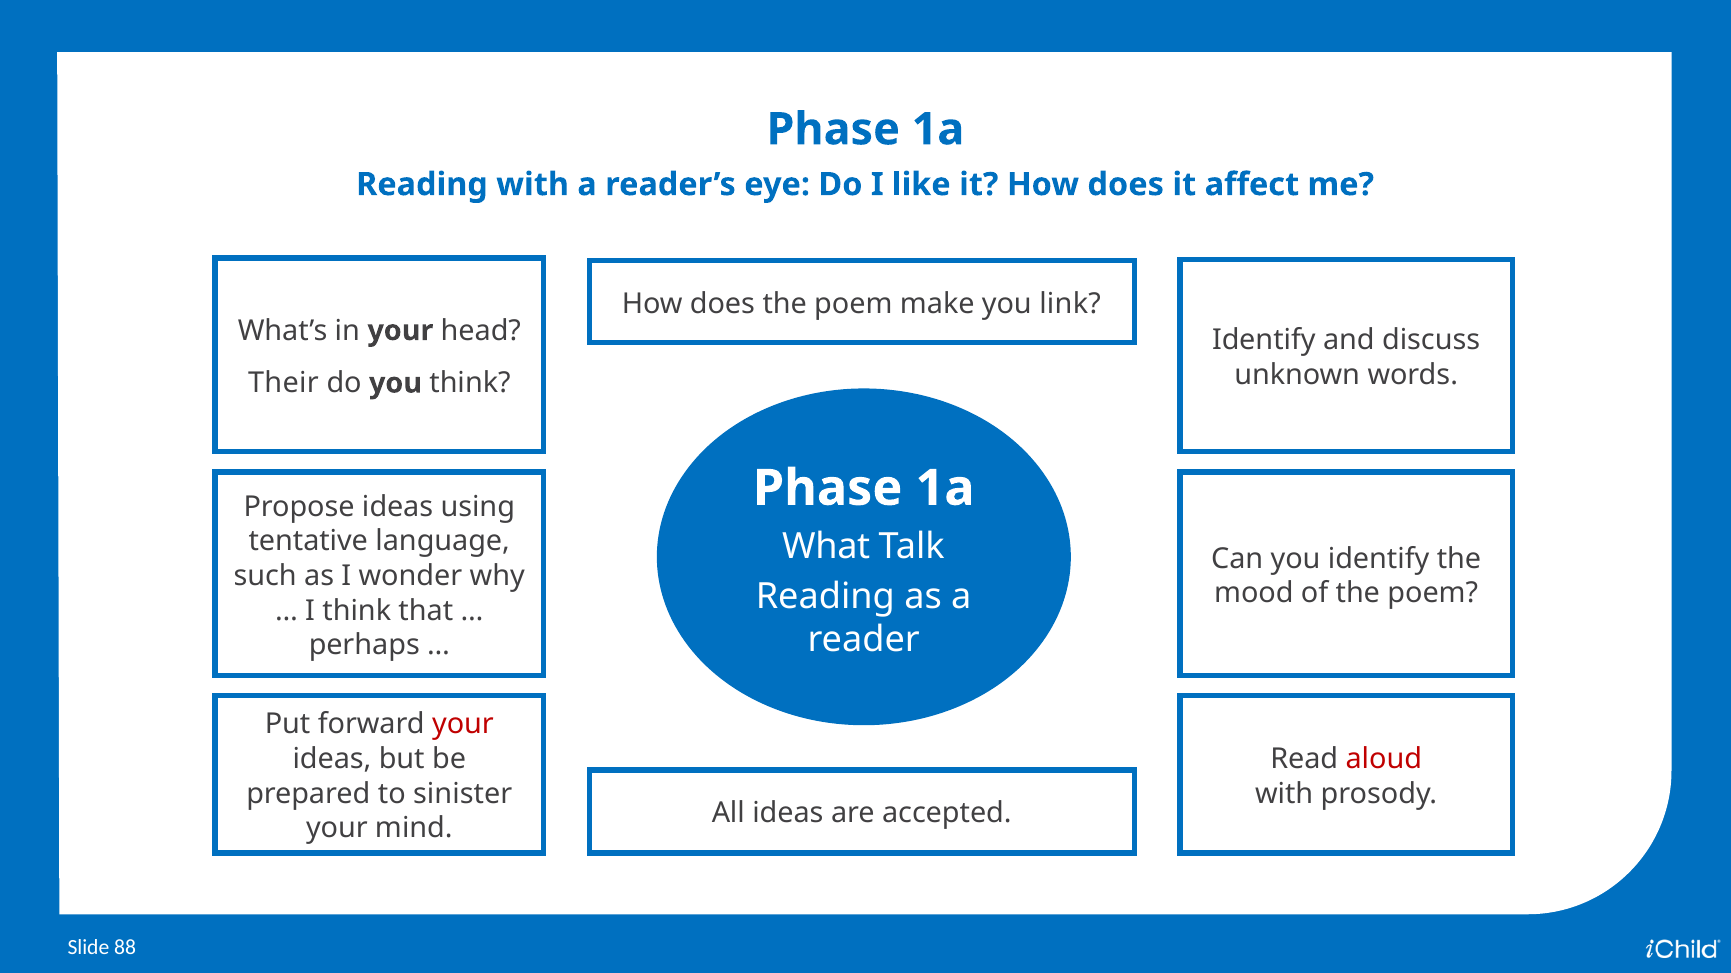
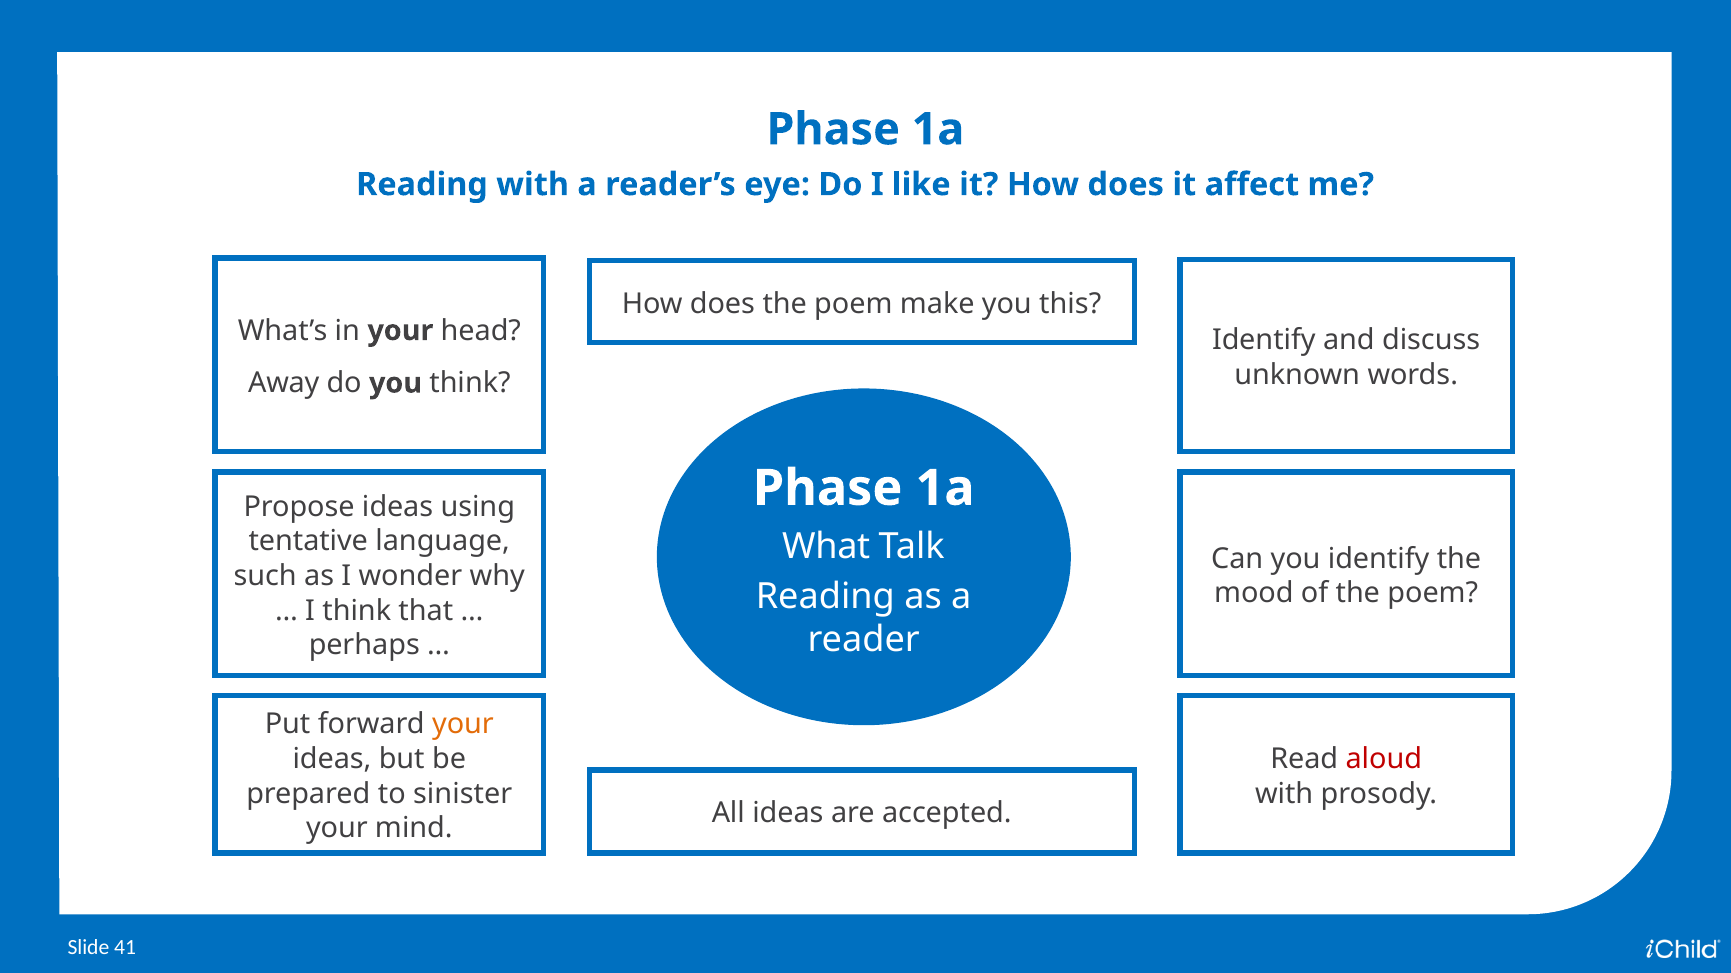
link: link -> this
Their: Their -> Away
your at (463, 725) colour: red -> orange
88: 88 -> 41
